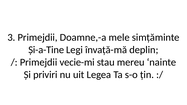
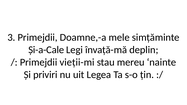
Și-a-Tine: Și-a-Tine -> Și-a-Cale
vecie-mi: vecie-mi -> vieții-mi
